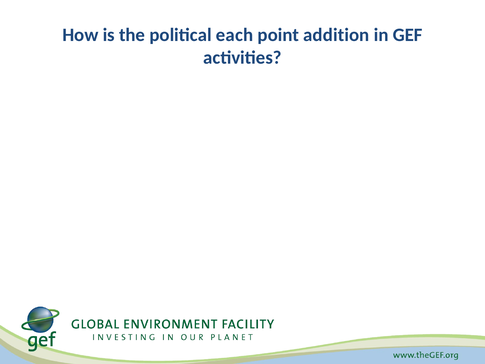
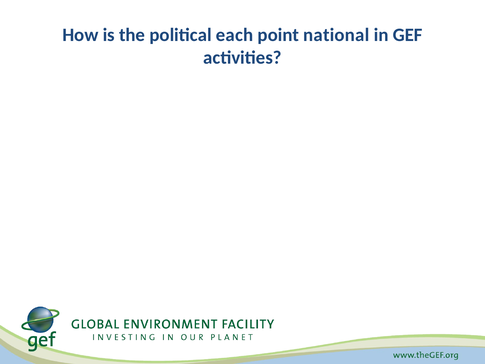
addition: addition -> national
